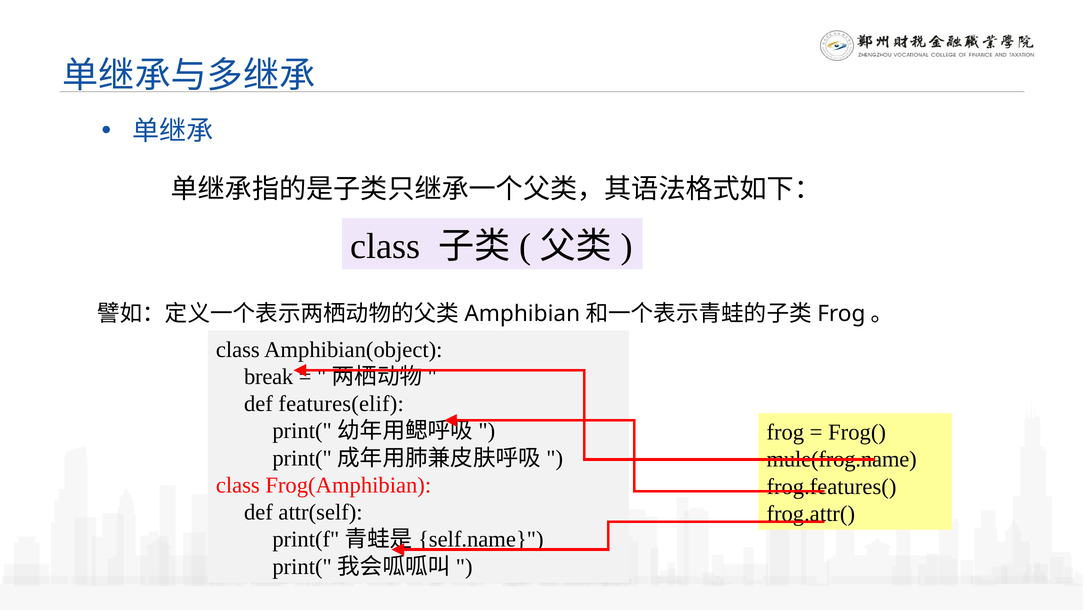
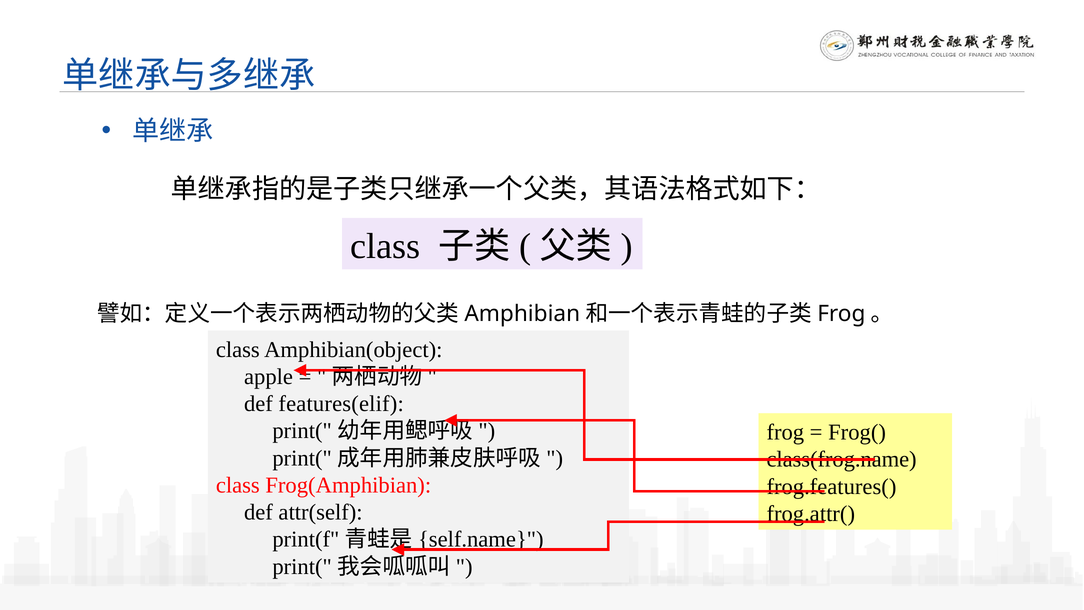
break: break -> apple
mule(frog.name: mule(frog.name -> class(frog.name
